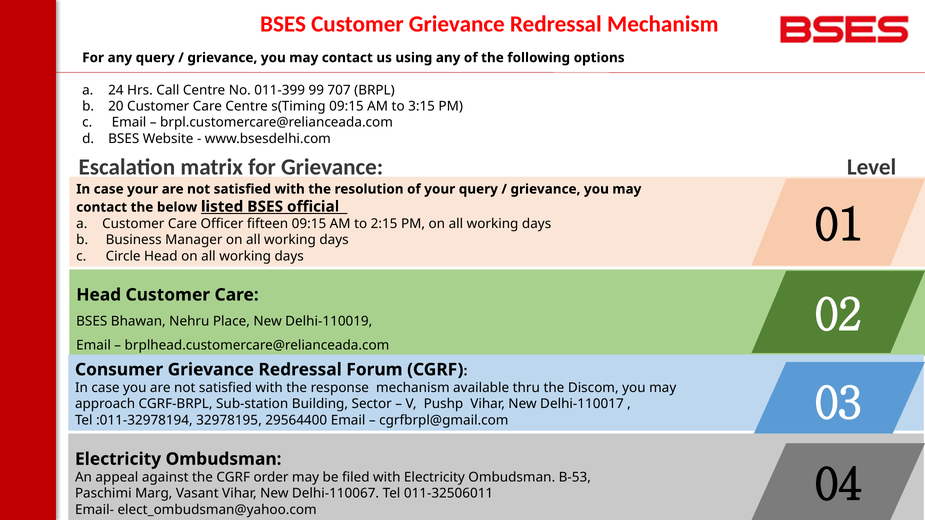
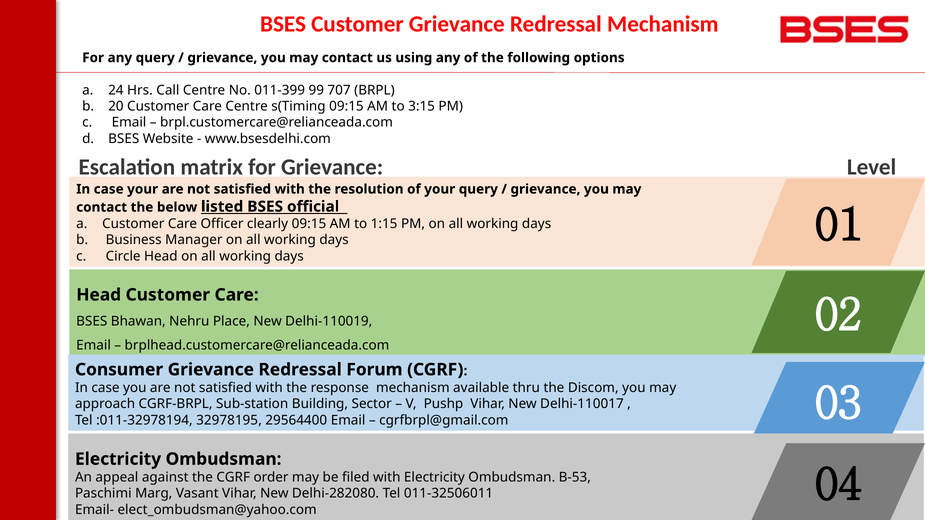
fifteen: fifteen -> clearly
2:15: 2:15 -> 1:15
Delhi-110067: Delhi-110067 -> Delhi-282080
